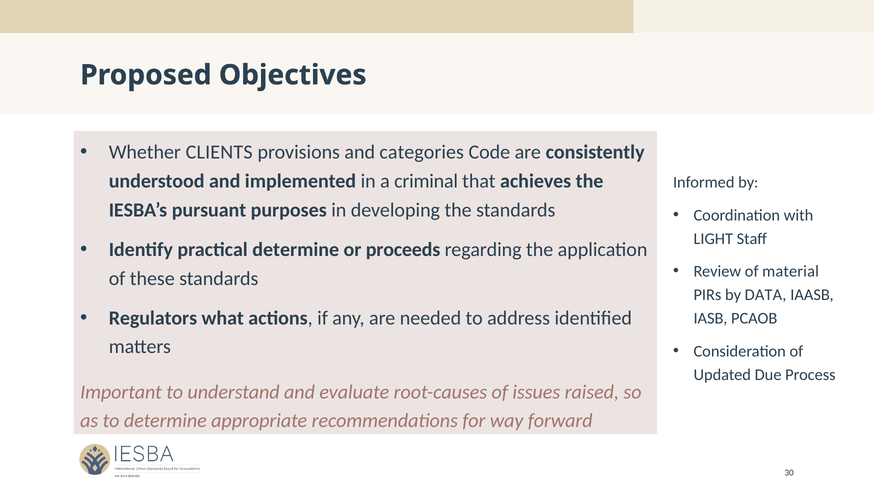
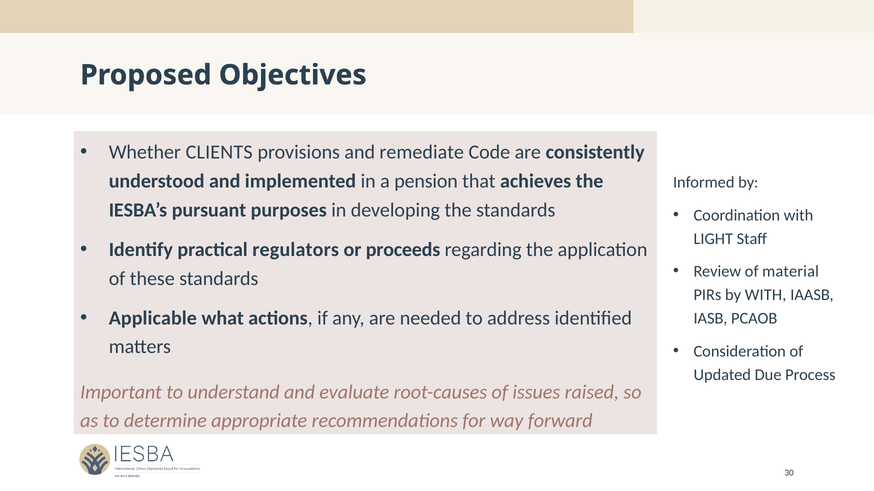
categories: categories -> remediate
criminal: criminal -> pension
practical determine: determine -> regulators
by DATA: DATA -> WITH
Regulators: Regulators -> Applicable
